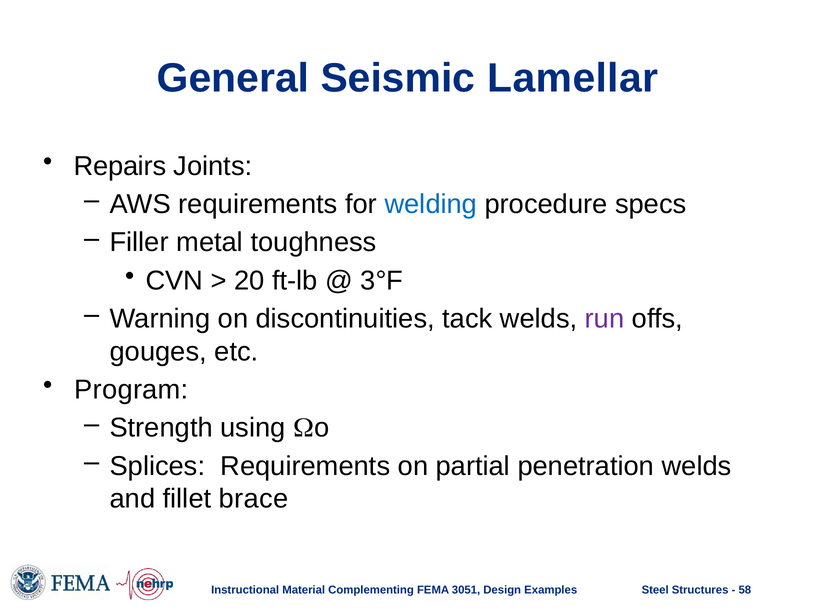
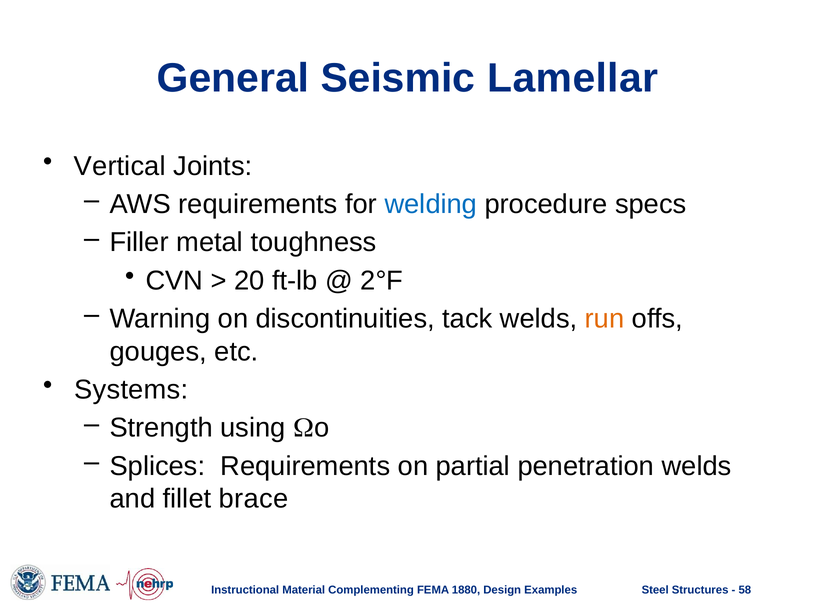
Repairs: Repairs -> Vertical
3°F: 3°F -> 2°F
run colour: purple -> orange
Program: Program -> Systems
3051: 3051 -> 1880
